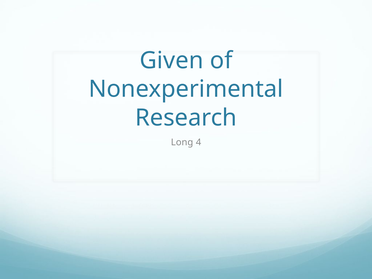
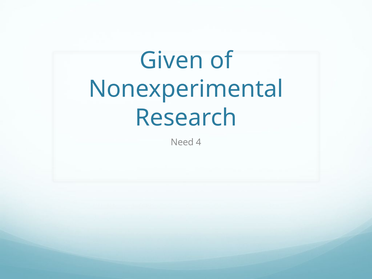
Long: Long -> Need
